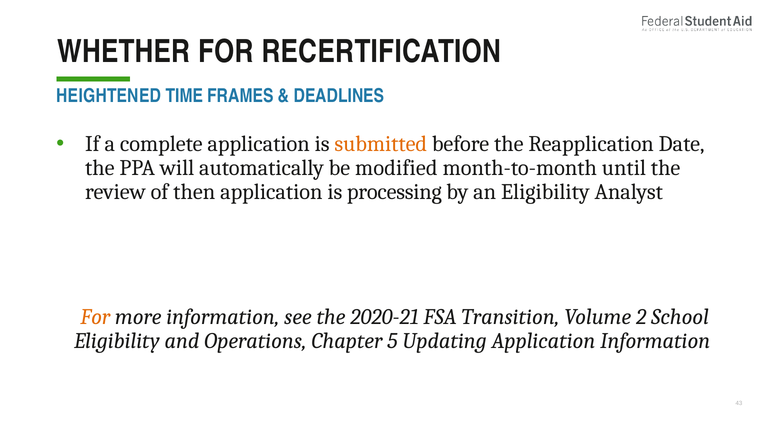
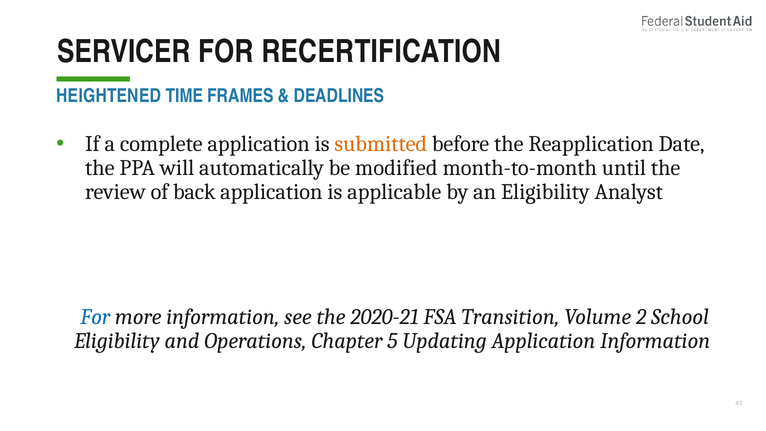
WHETHER: WHETHER -> SERVICER
then: then -> back
processing: processing -> applicable
For at (95, 317) colour: orange -> blue
